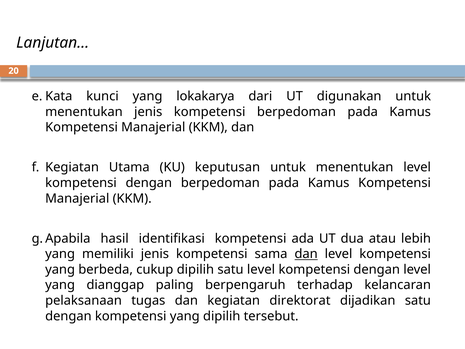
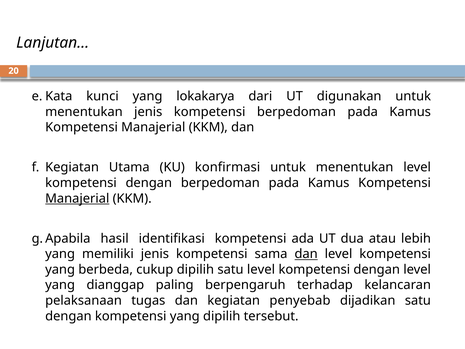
keputusan: keputusan -> konfirmasi
Manajerial at (77, 198) underline: none -> present
direktorat: direktorat -> penyebab
